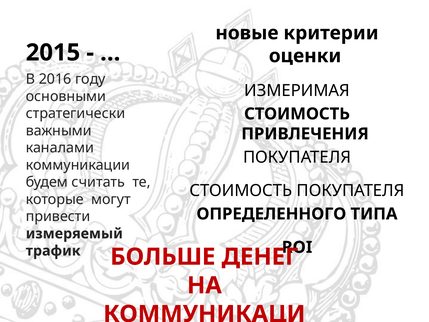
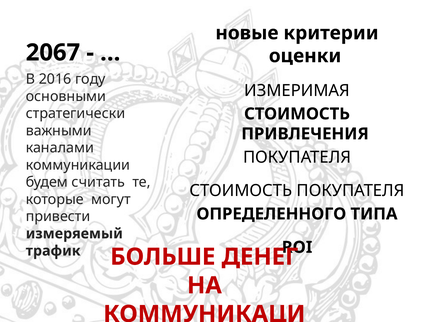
2015: 2015 -> 2067
